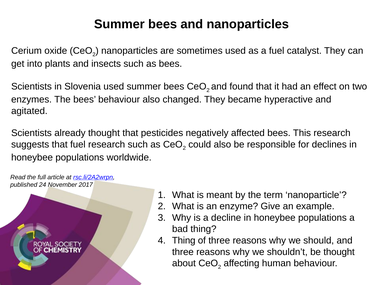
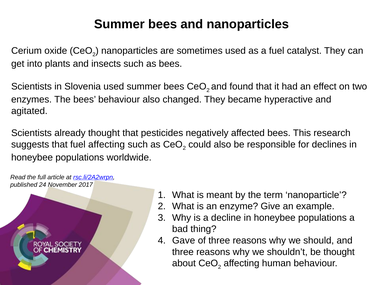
fuel research: research -> affecting
Thing at (184, 240): Thing -> Gave
